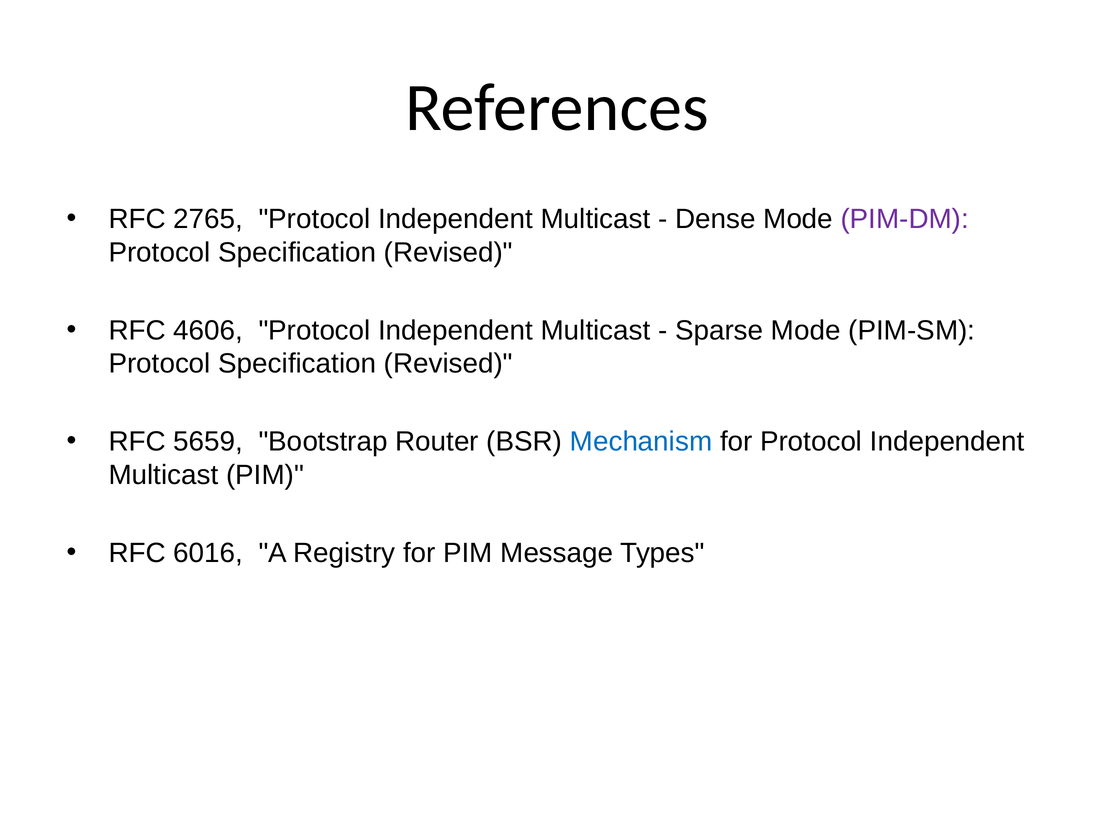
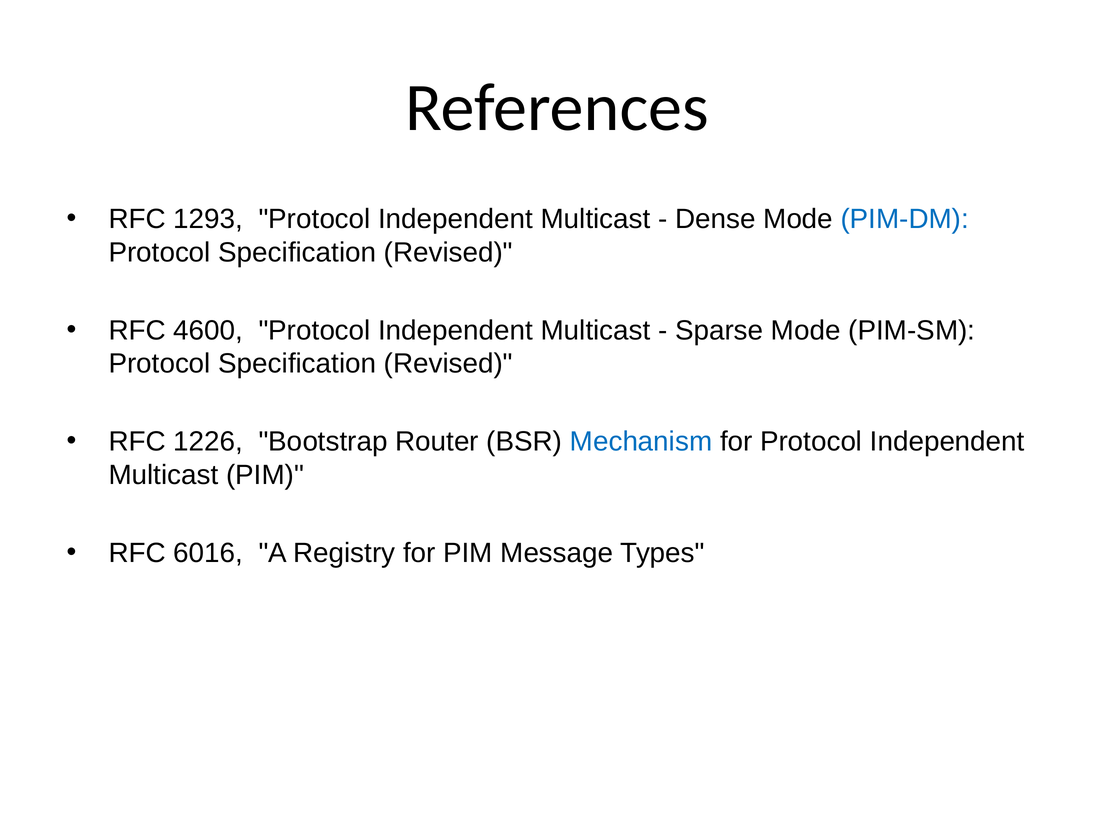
2765: 2765 -> 1293
PIM-DM colour: purple -> blue
4606: 4606 -> 4600
5659: 5659 -> 1226
